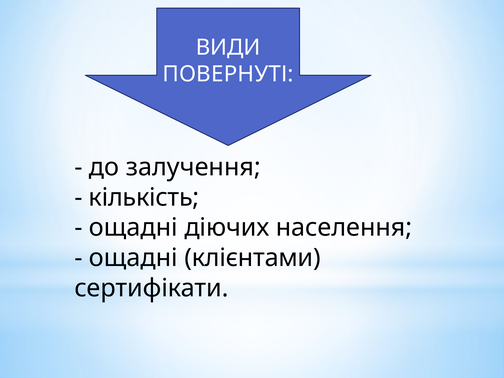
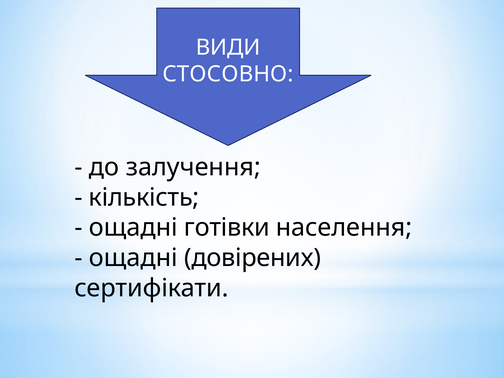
ПОВЕРНУТІ: ПОВЕРНУТІ -> СТОСОВНО
діючих: діючих -> готівки
клієнтами: клієнтами -> довірених
